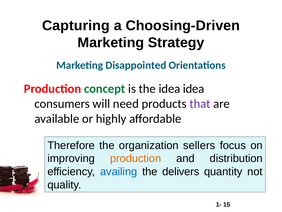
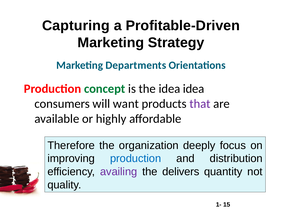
Choosing-Driven: Choosing-Driven -> Profitable-Driven
Disappointed: Disappointed -> Departments
need: need -> want
sellers: sellers -> deeply
production at (136, 158) colour: orange -> blue
availing colour: blue -> purple
